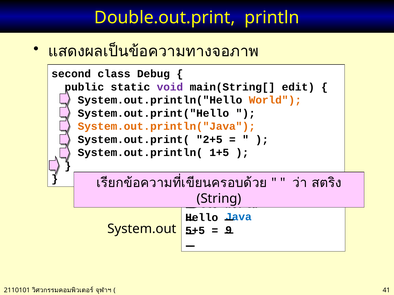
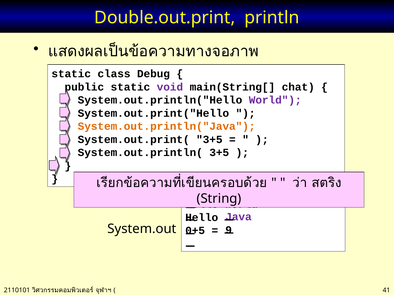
second at (71, 74): second -> static
edit: edit -> chat
World at (275, 100) colour: orange -> purple
System.out.print( 2+5: 2+5 -> 3+5
System.out.println( 1+5: 1+5 -> 3+5
Java colour: blue -> purple
5+5: 5+5 -> 0+5
